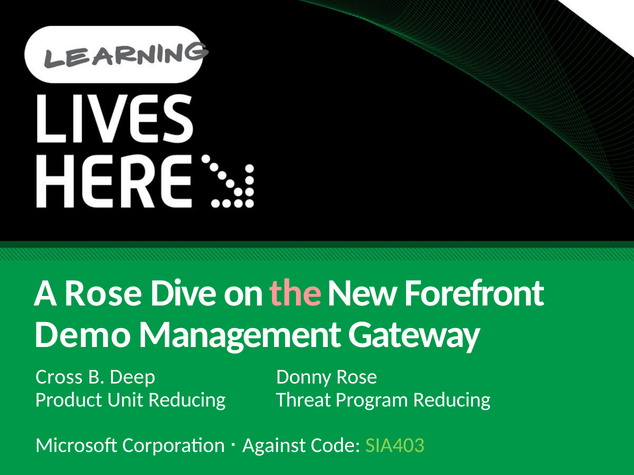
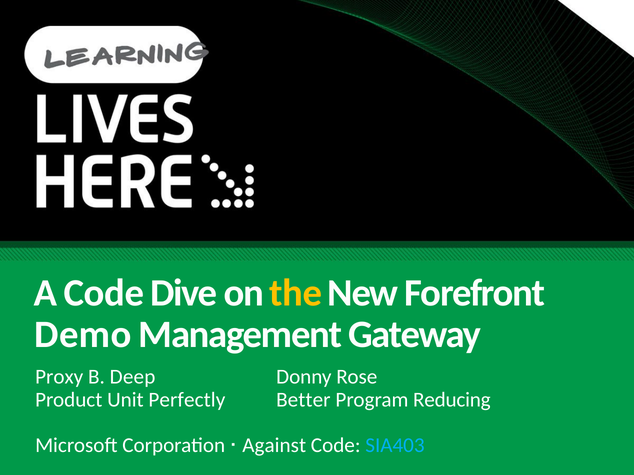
A Rose: Rose -> Code
the colour: pink -> yellow
Cross: Cross -> Proxy
Unit Reducing: Reducing -> Perfectly
Threat: Threat -> Better
SIA403 colour: light green -> light blue
